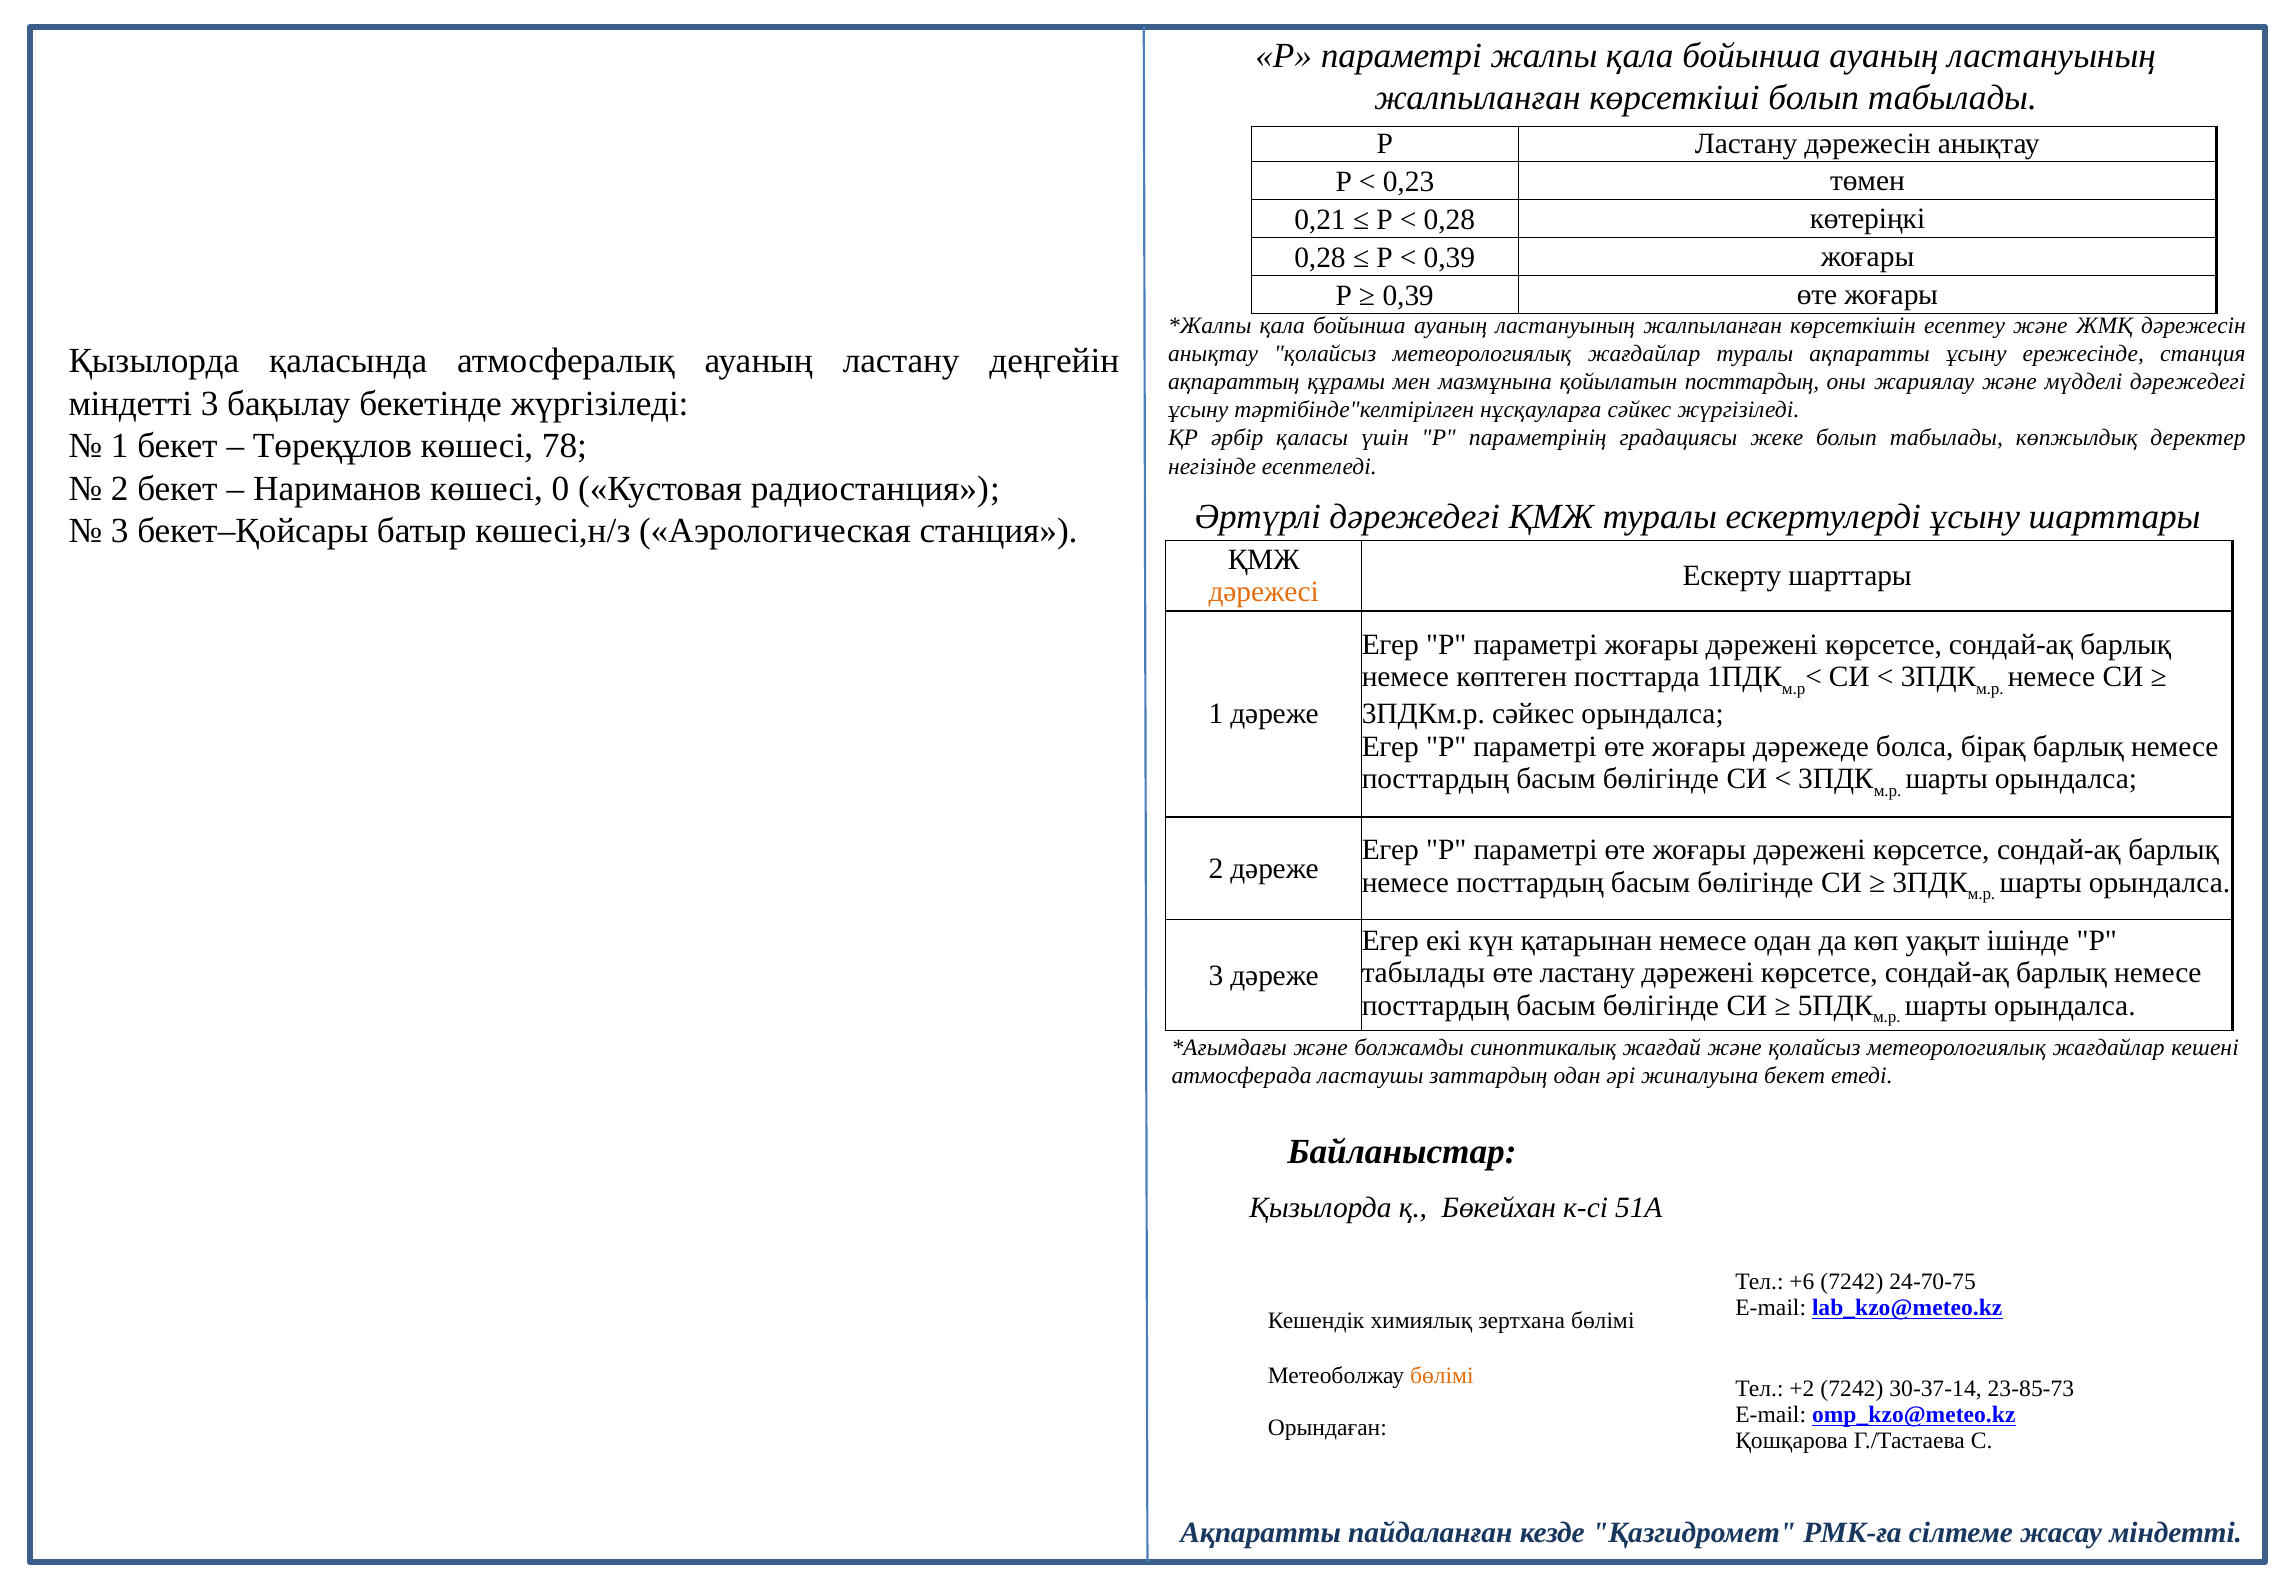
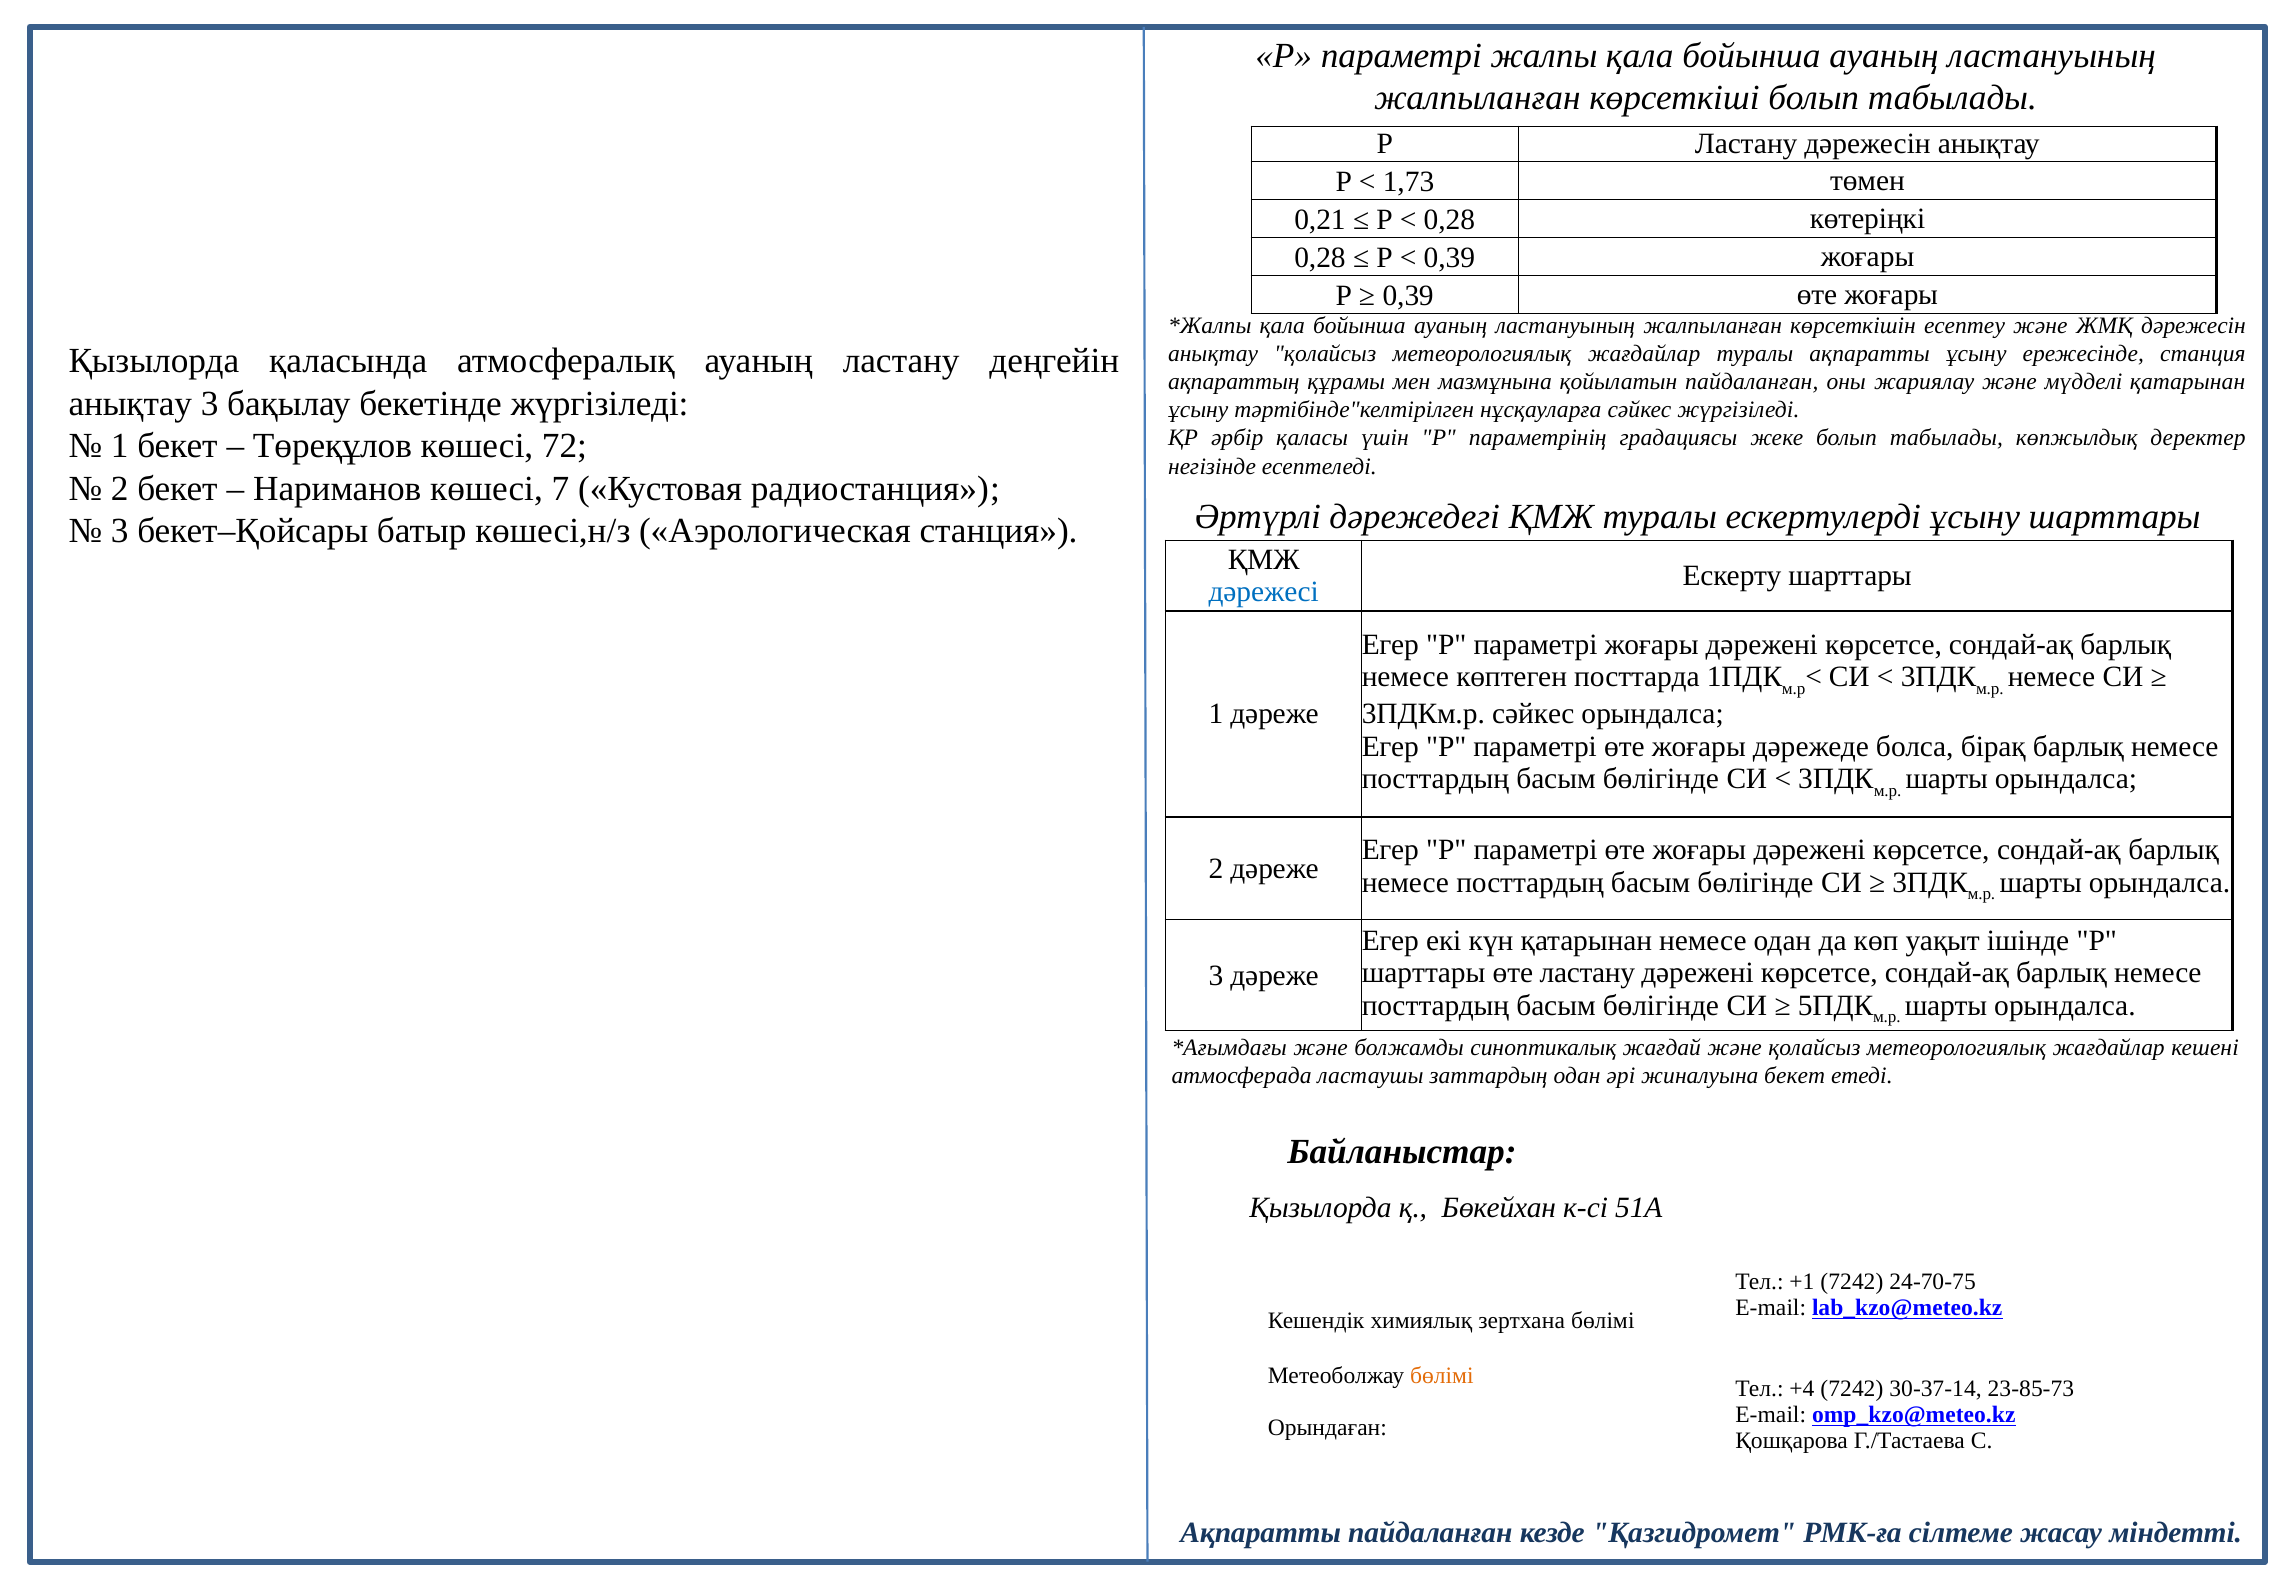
0,23: 0,23 -> 1,73
қойылатын посттардың: посттардың -> пайдаланған
мүдделі дәрежедегі: дәрежедегі -> қатарынан
міндетті at (130, 404): міндетті -> анықтау
78: 78 -> 72
0: 0 -> 7
дәрежесі colour: orange -> blue
табылады at (1424, 973): табылады -> шарттары
+6: +6 -> +1
+2: +2 -> +4
